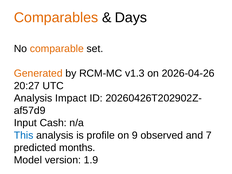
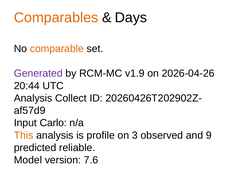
Generated colour: orange -> purple
v1.3: v1.3 -> v1.9
20:27: 20:27 -> 20:44
Impact: Impact -> Collect
Cash: Cash -> Carlo
This colour: blue -> orange
9: 9 -> 3
7: 7 -> 9
months: months -> reliable
1.9: 1.9 -> 7.6
